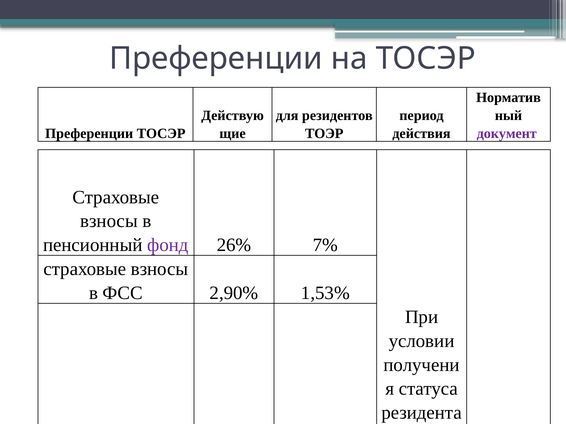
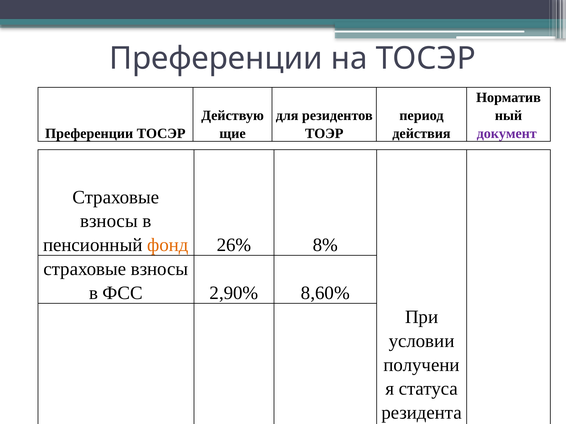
фонд colour: purple -> orange
7%: 7% -> 8%
1,53%: 1,53% -> 8,60%
